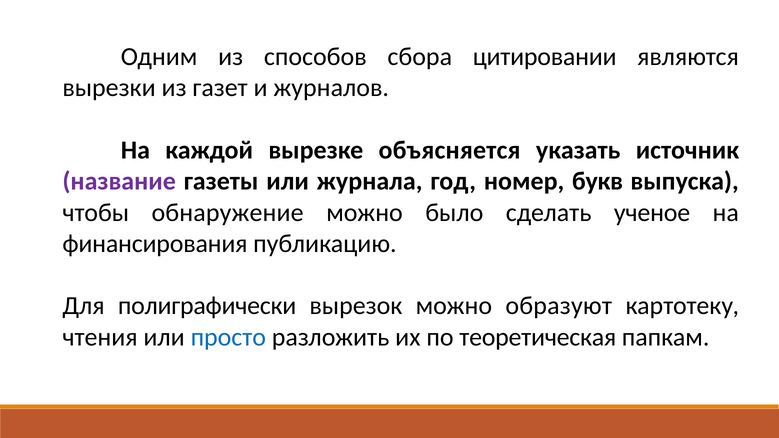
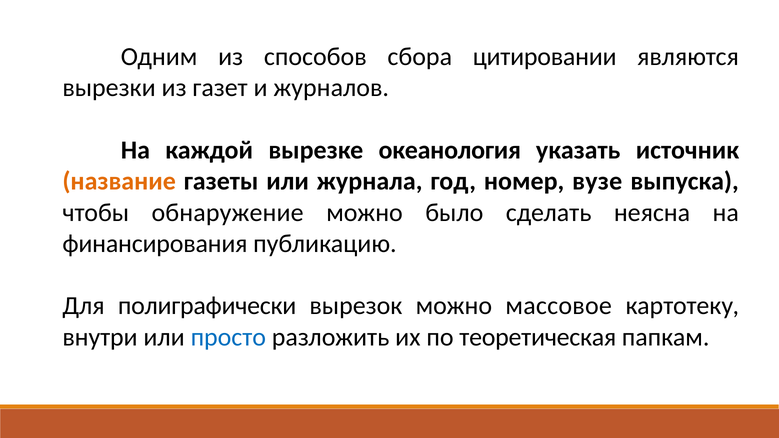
объясняется: объясняется -> океанология
название colour: purple -> orange
букв: букв -> вузе
ученое: ученое -> неясна
образуют: образуют -> массовое
чтения: чтения -> внутри
